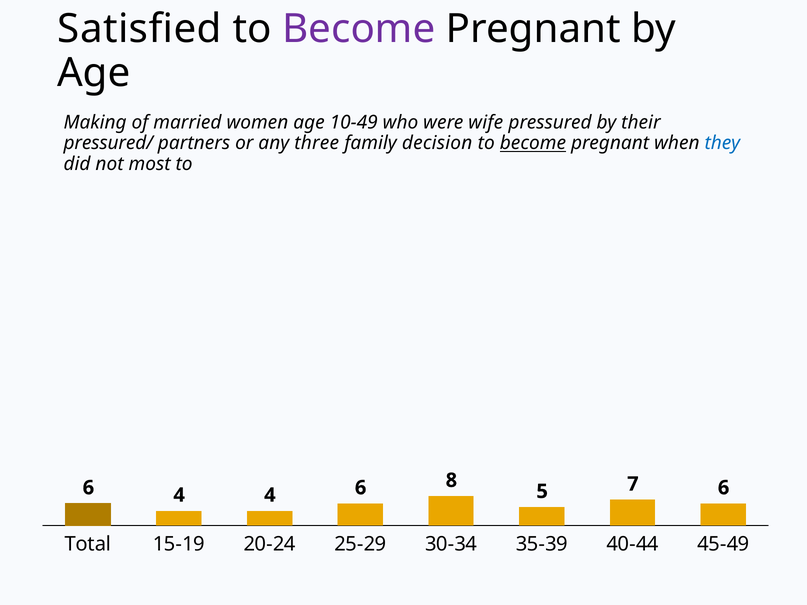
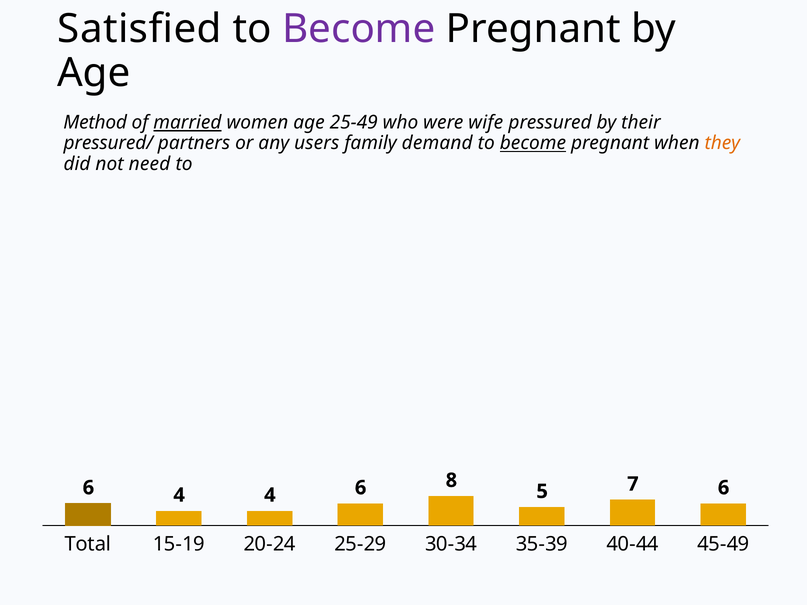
Making: Making -> Method
married underline: none -> present
10-49: 10-49 -> 25-49
three: three -> users
decision: decision -> demand
they colour: blue -> orange
most: most -> need
